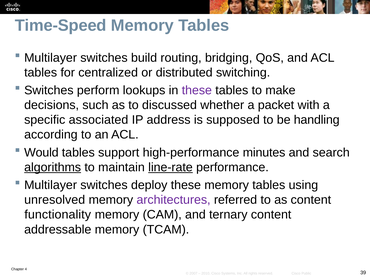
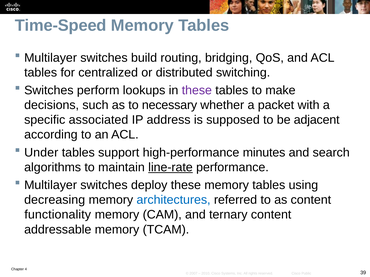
discussed: discussed -> necessary
handling: handling -> adjacent
Would: Would -> Under
algorithms underline: present -> none
unresolved: unresolved -> decreasing
architectures colour: purple -> blue
